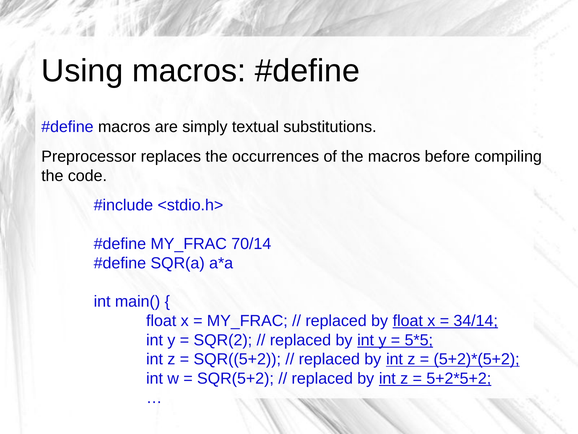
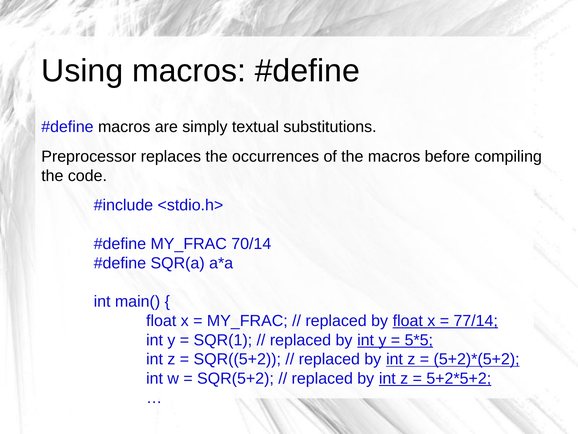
34/14: 34/14 -> 77/14
SQR(2: SQR(2 -> SQR(1
